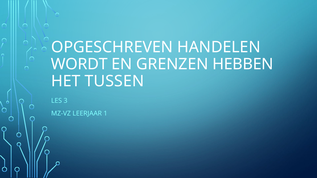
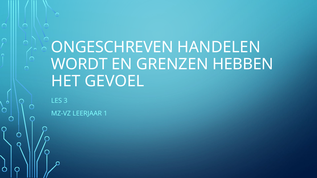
OPGESCHREVEN: OPGESCHREVEN -> ONGESCHREVEN
TUSSEN: TUSSEN -> GEVOEL
